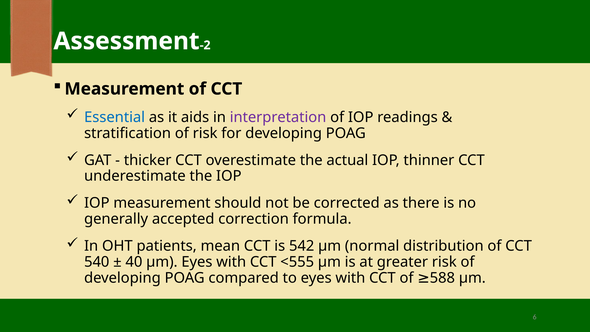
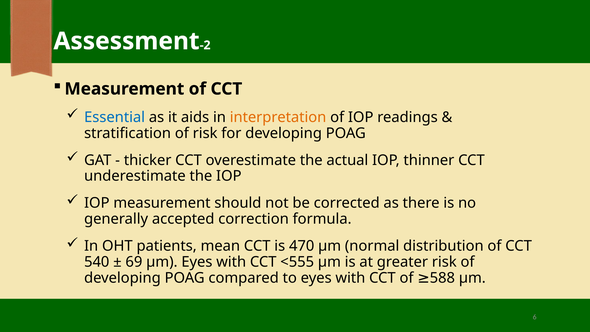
interpretation colour: purple -> orange
542: 542 -> 470
40: 40 -> 69
